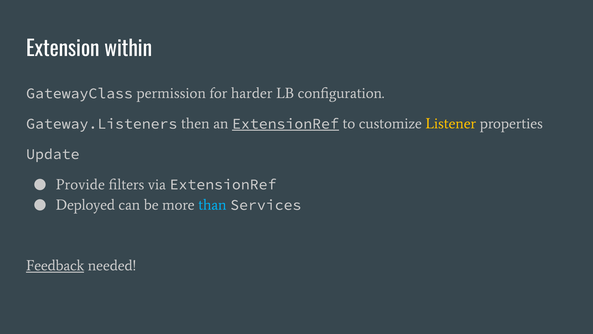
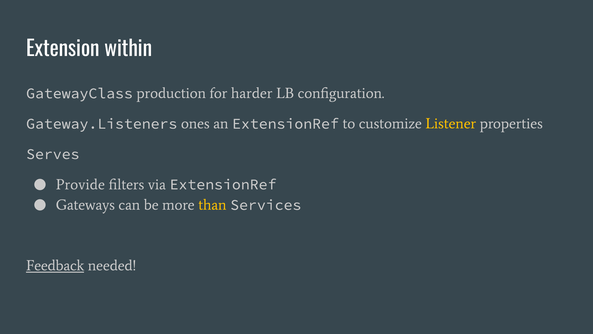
permission: permission -> production
then: then -> ones
ExtensionRef at (285, 124) underline: present -> none
Update: Update -> Serves
Deployed: Deployed -> Gateways
than colour: light blue -> yellow
